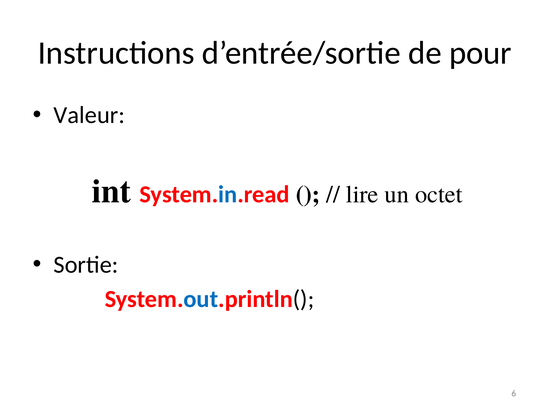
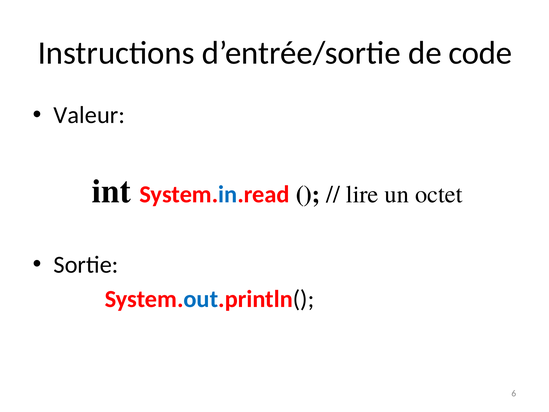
pour: pour -> code
